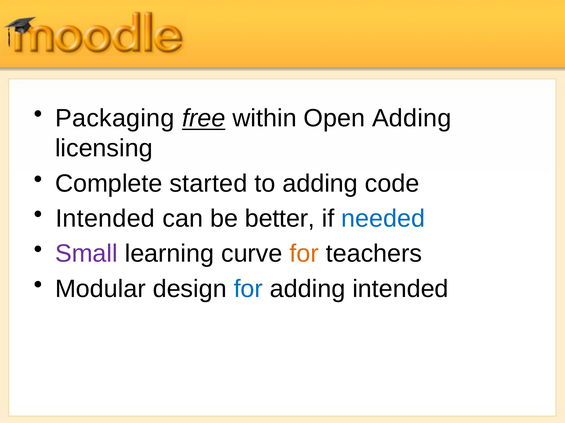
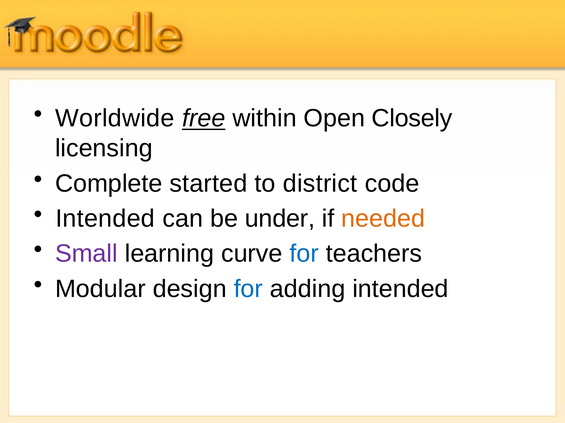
Packaging: Packaging -> Worldwide
Open Adding: Adding -> Closely
to adding: adding -> district
better: better -> under
needed colour: blue -> orange
for at (304, 254) colour: orange -> blue
